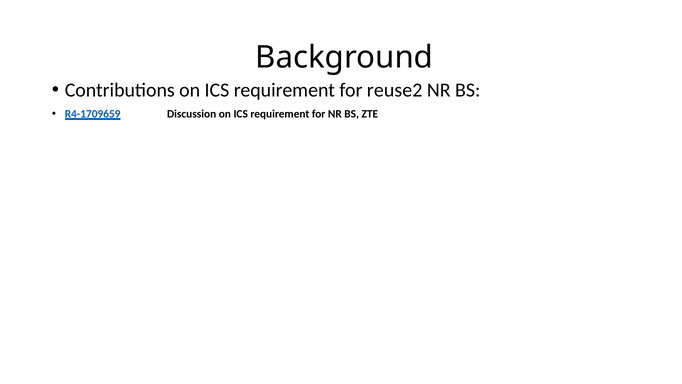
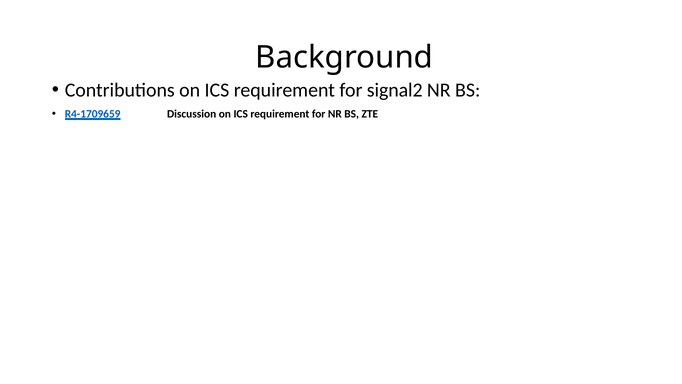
reuse2: reuse2 -> signal2
